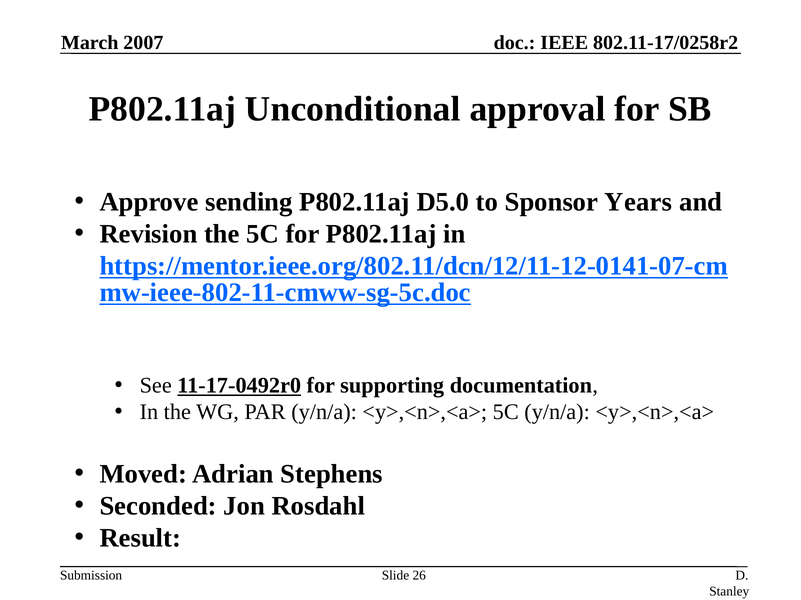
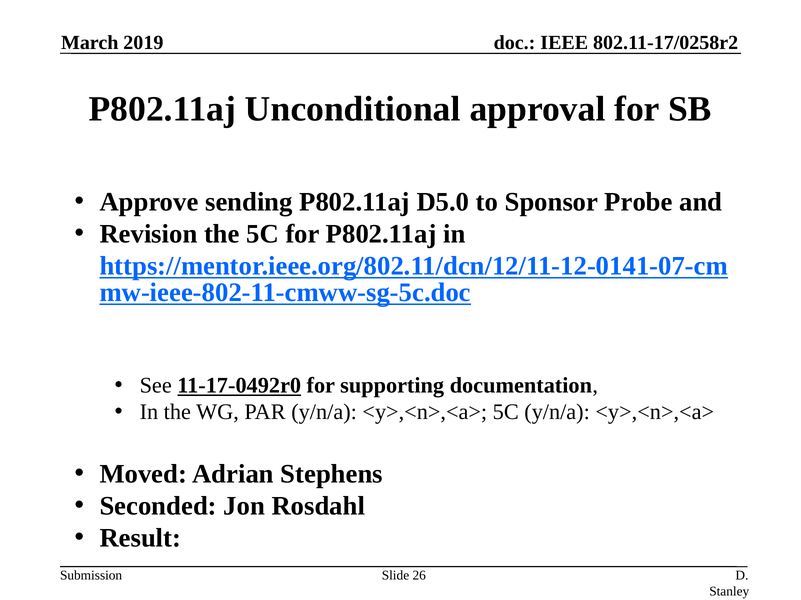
2007: 2007 -> 2019
Years: Years -> Probe
